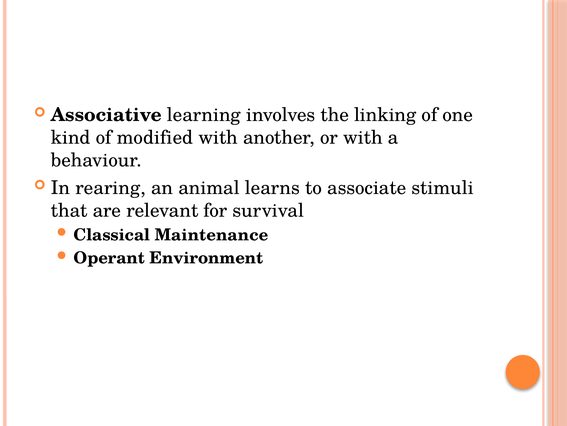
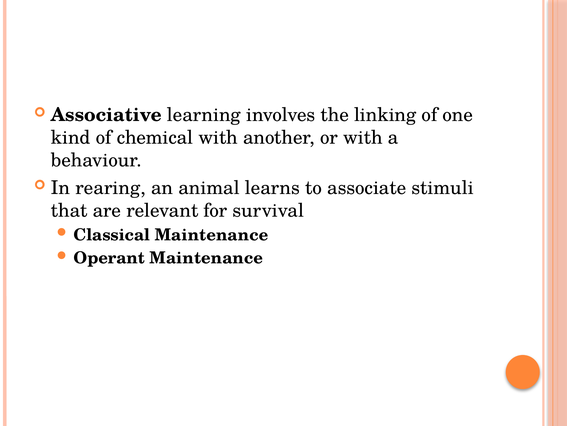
modified: modified -> chemical
Operant Environment: Environment -> Maintenance
